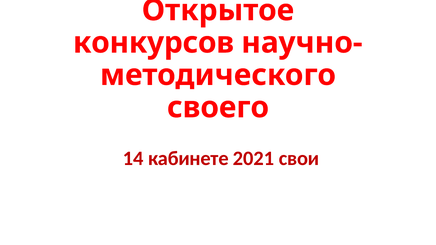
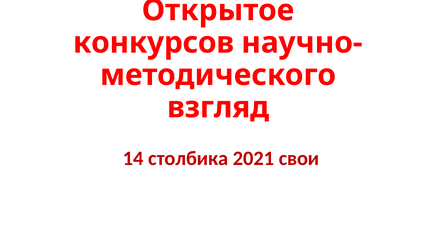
своего: своего -> взгляд
кабинете: кабинете -> столбика
